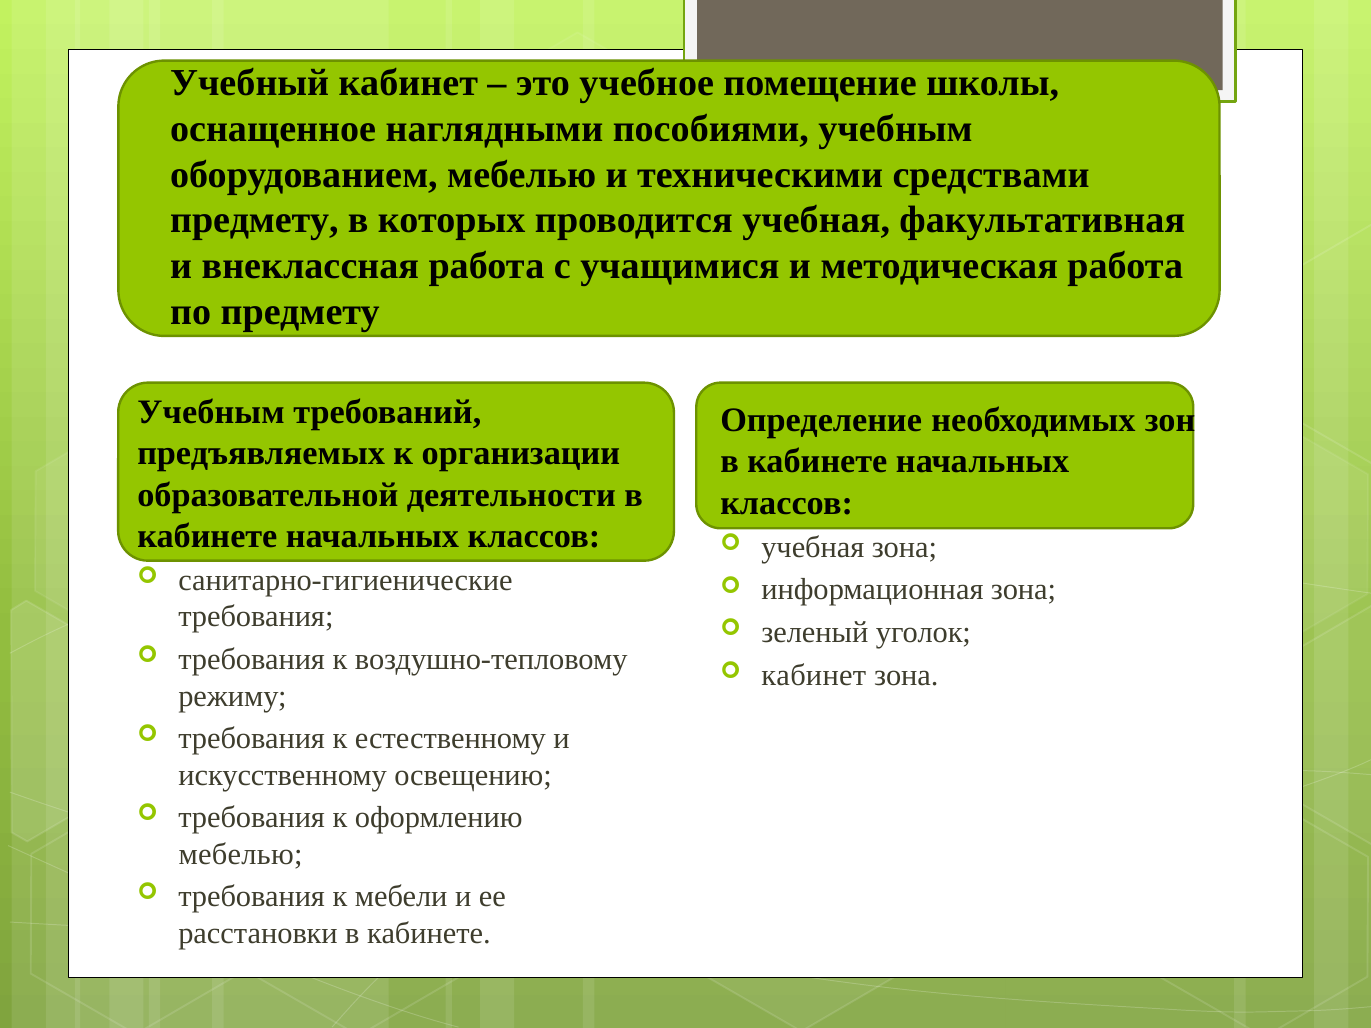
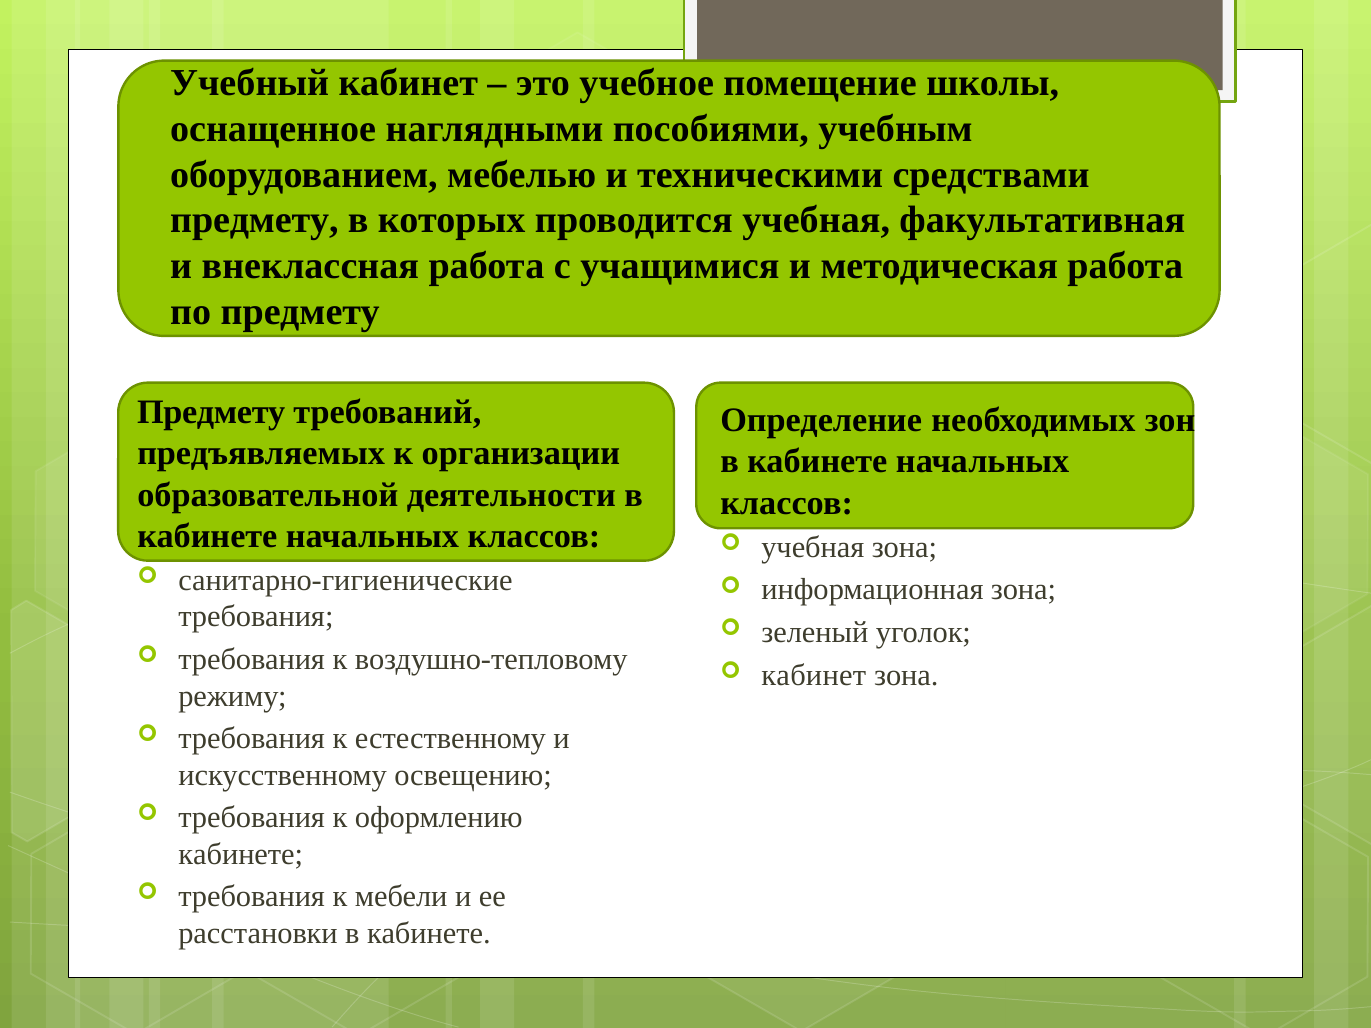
Учебным at (211, 413): Учебным -> Предмету
мебелью at (241, 854): мебелью -> кабинете
